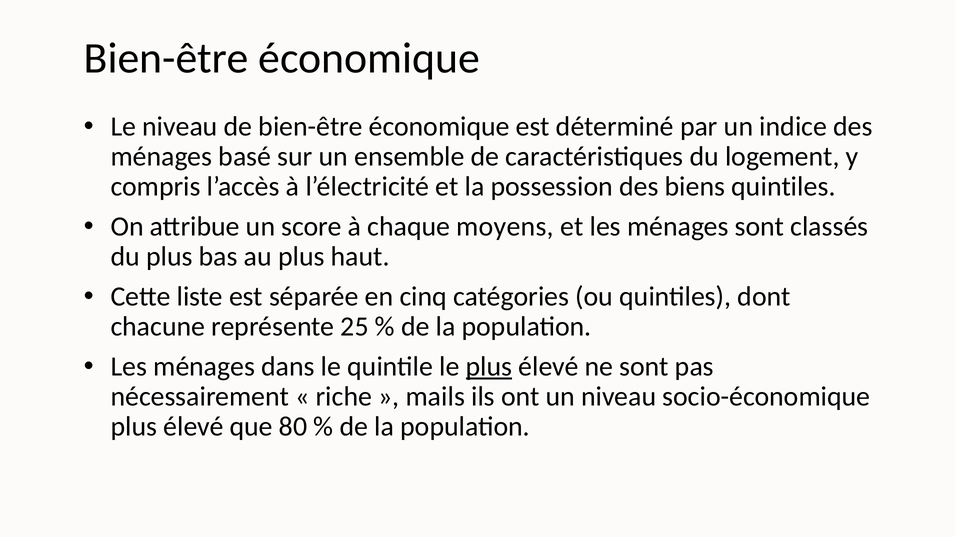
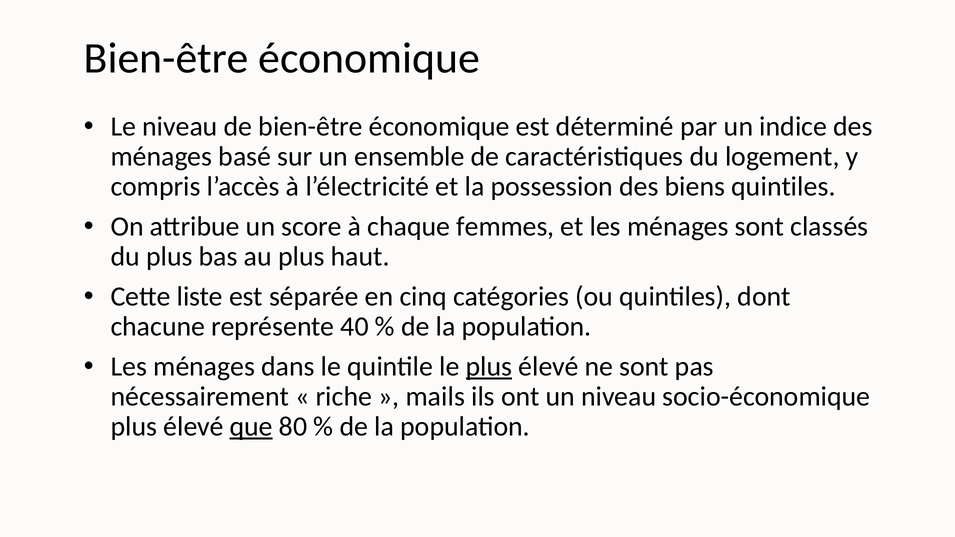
moyens: moyens -> femmes
25: 25 -> 40
que underline: none -> present
